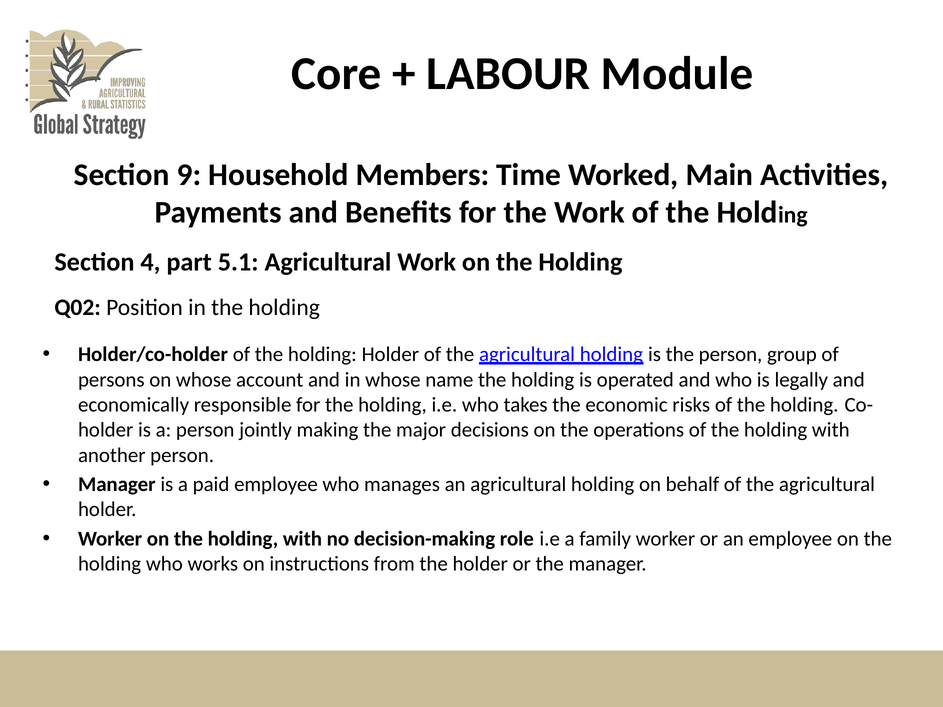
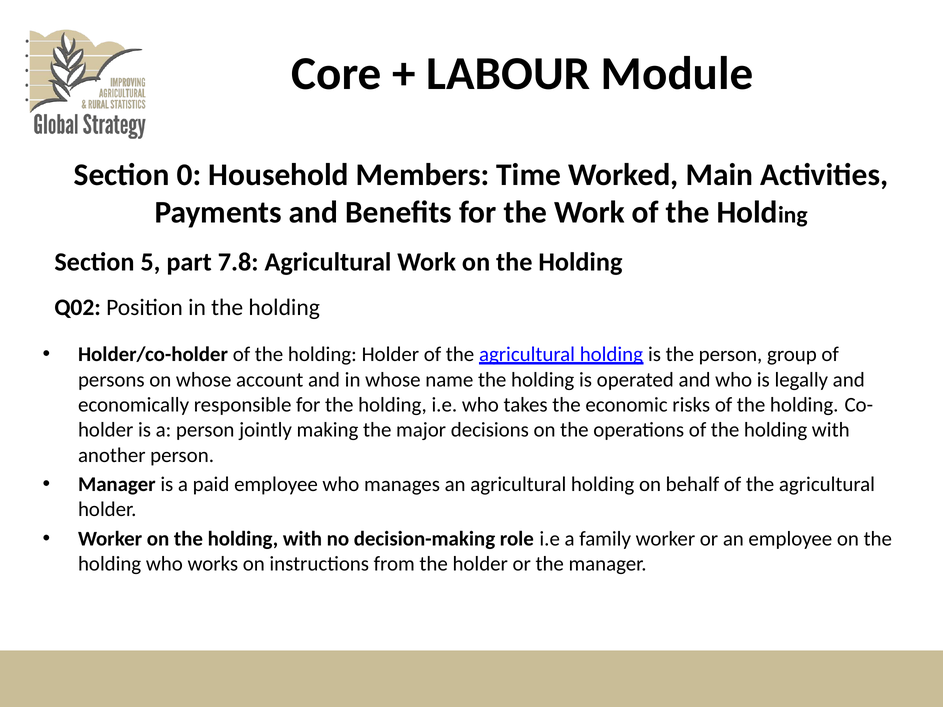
9: 9 -> 0
4: 4 -> 5
5.1: 5.1 -> 7.8
